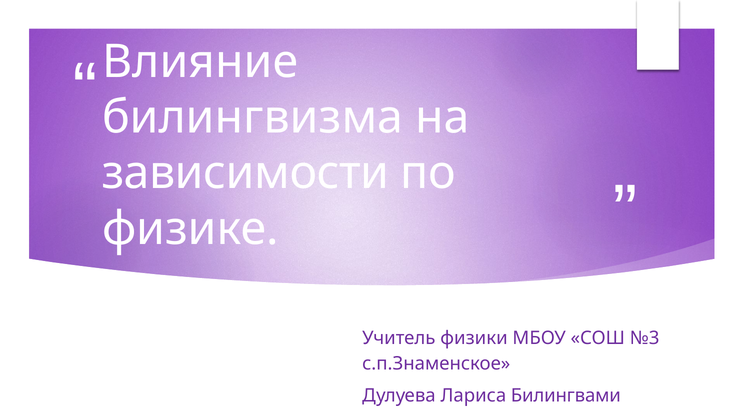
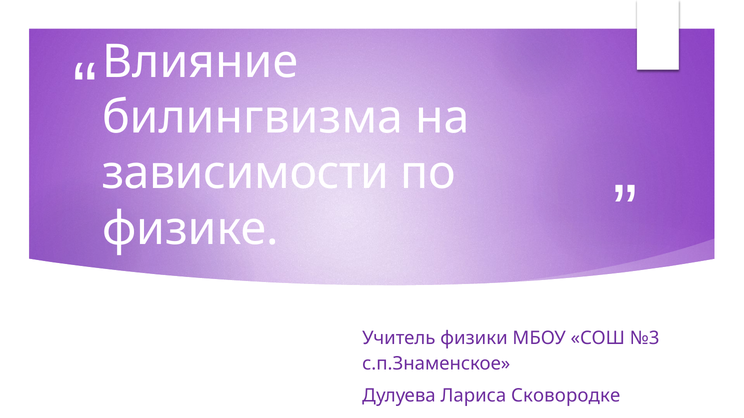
Билингвами: Билингвами -> Сковородке
